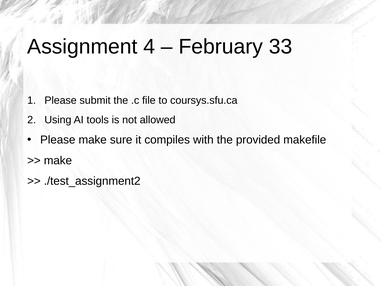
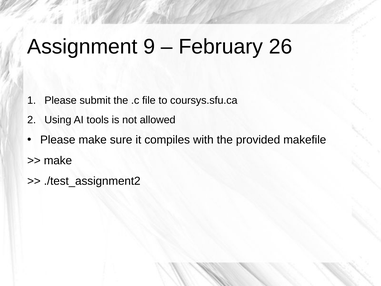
4: 4 -> 9
33: 33 -> 26
